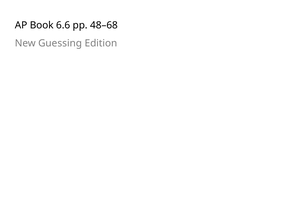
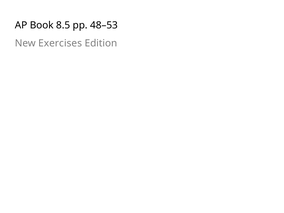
6.6: 6.6 -> 8.5
48–68: 48–68 -> 48–53
Guessing: Guessing -> Exercises
